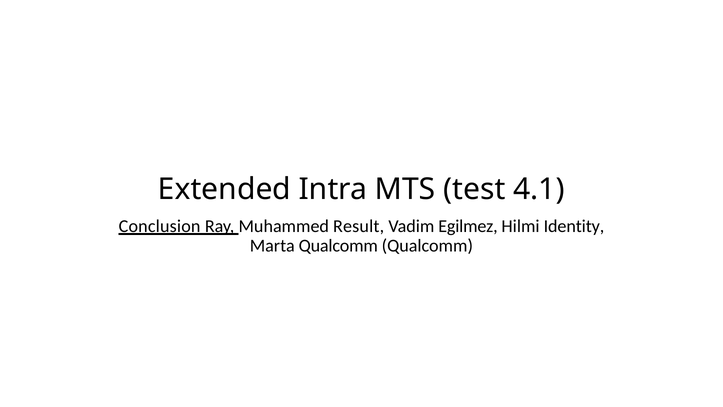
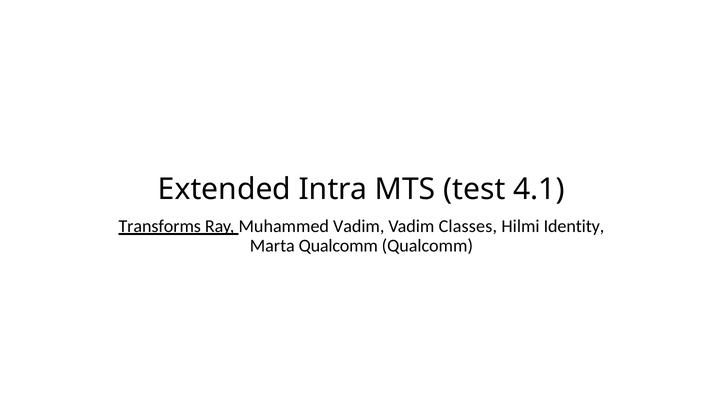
Conclusion: Conclusion -> Transforms
Muhammed Result: Result -> Vadim
Egilmez: Egilmez -> Classes
